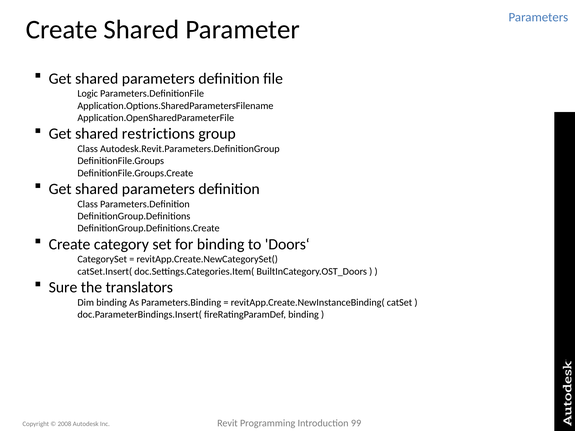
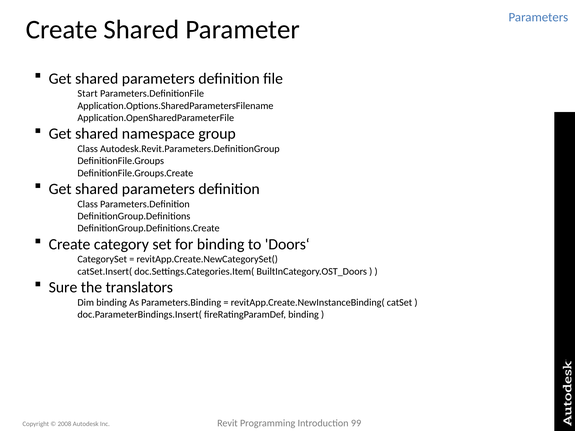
Logic: Logic -> Start
restrictions: restrictions -> namespace
